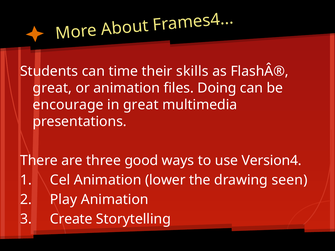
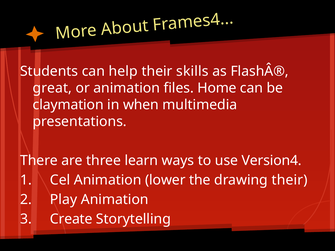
time: time -> help
Doing: Doing -> Home
encourage: encourage -> claymation
in great: great -> when
good: good -> learn
drawing seen: seen -> their
